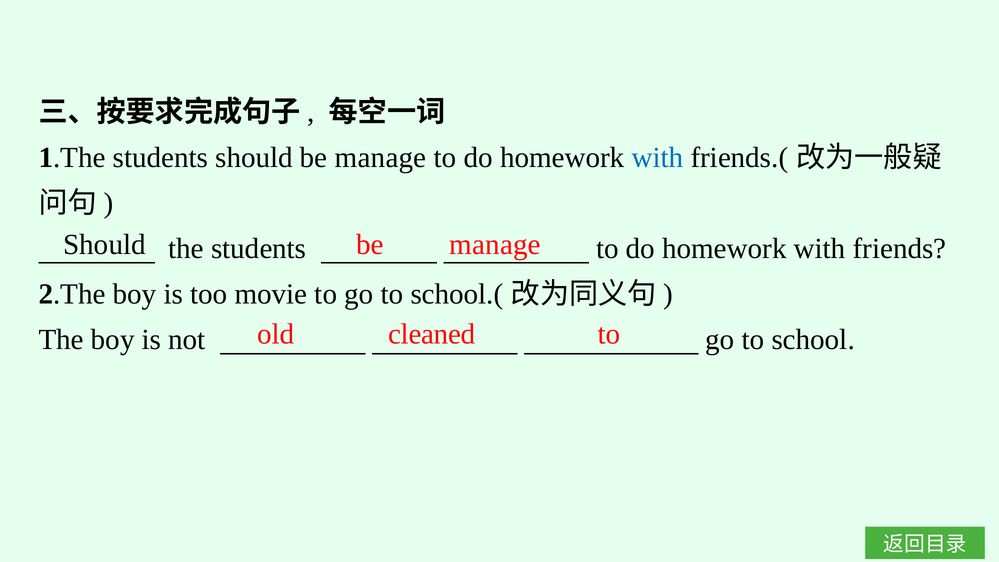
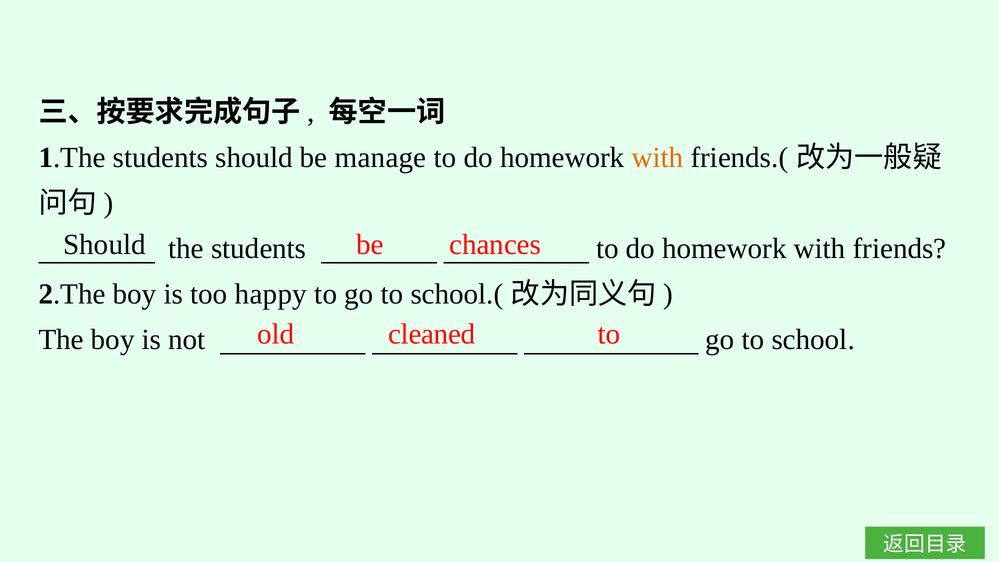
with at (657, 158) colour: blue -> orange
manage at (495, 245): manage -> chances
movie: movie -> happy
